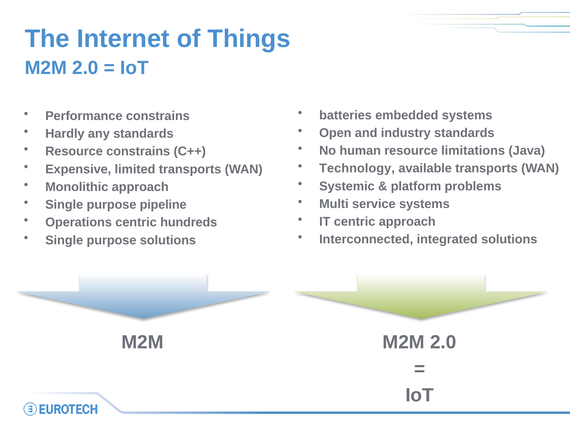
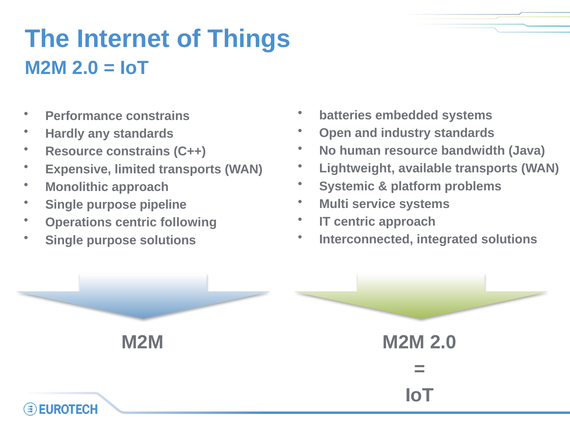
limitations: limitations -> bandwidth
Technology: Technology -> Lightweight
hundreds: hundreds -> following
